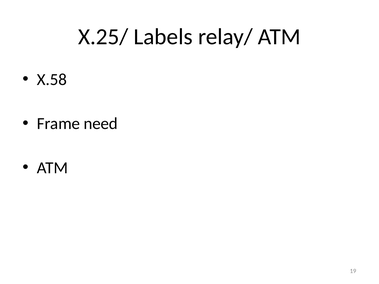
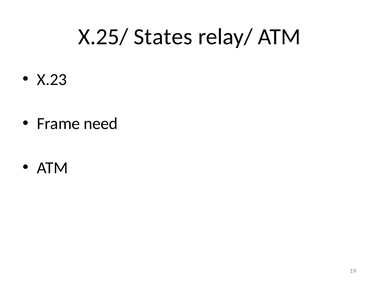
Labels: Labels -> States
X.58: X.58 -> X.23
